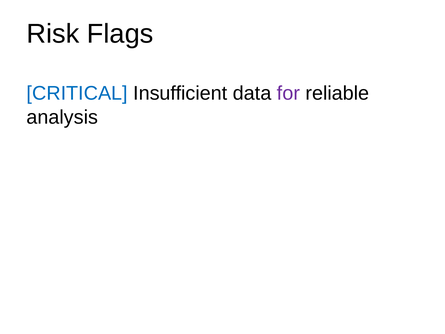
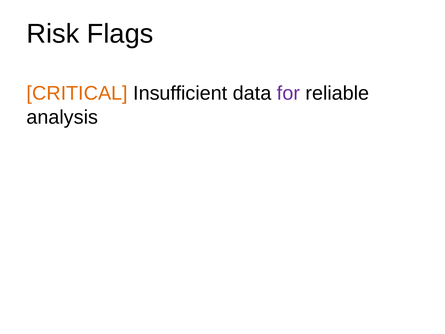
CRITICAL colour: blue -> orange
